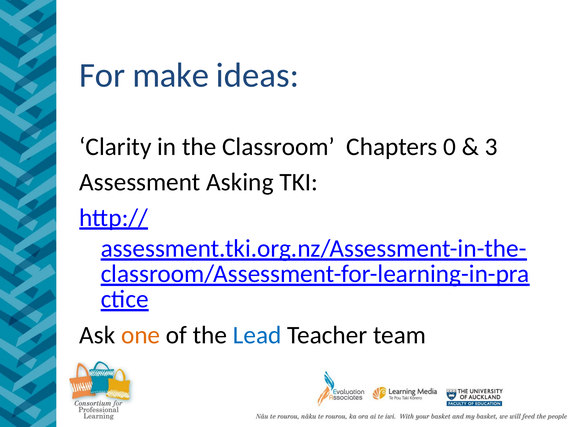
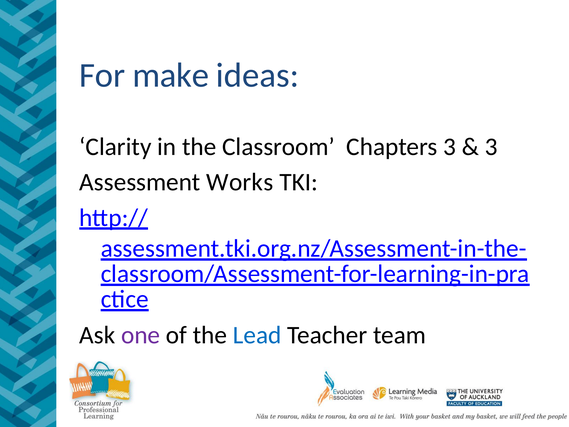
Chapters 0: 0 -> 3
Asking: Asking -> Works
one colour: orange -> purple
